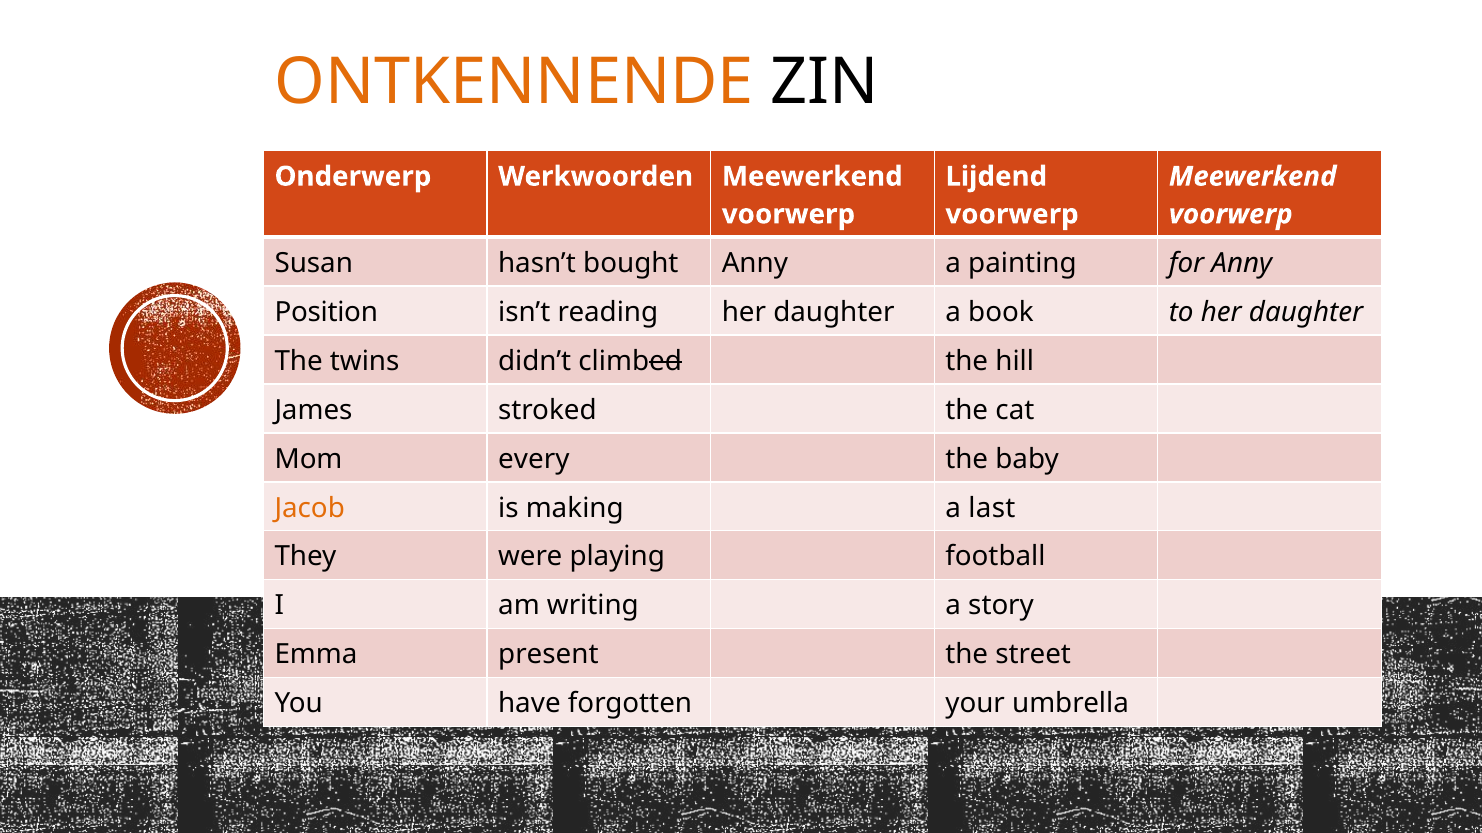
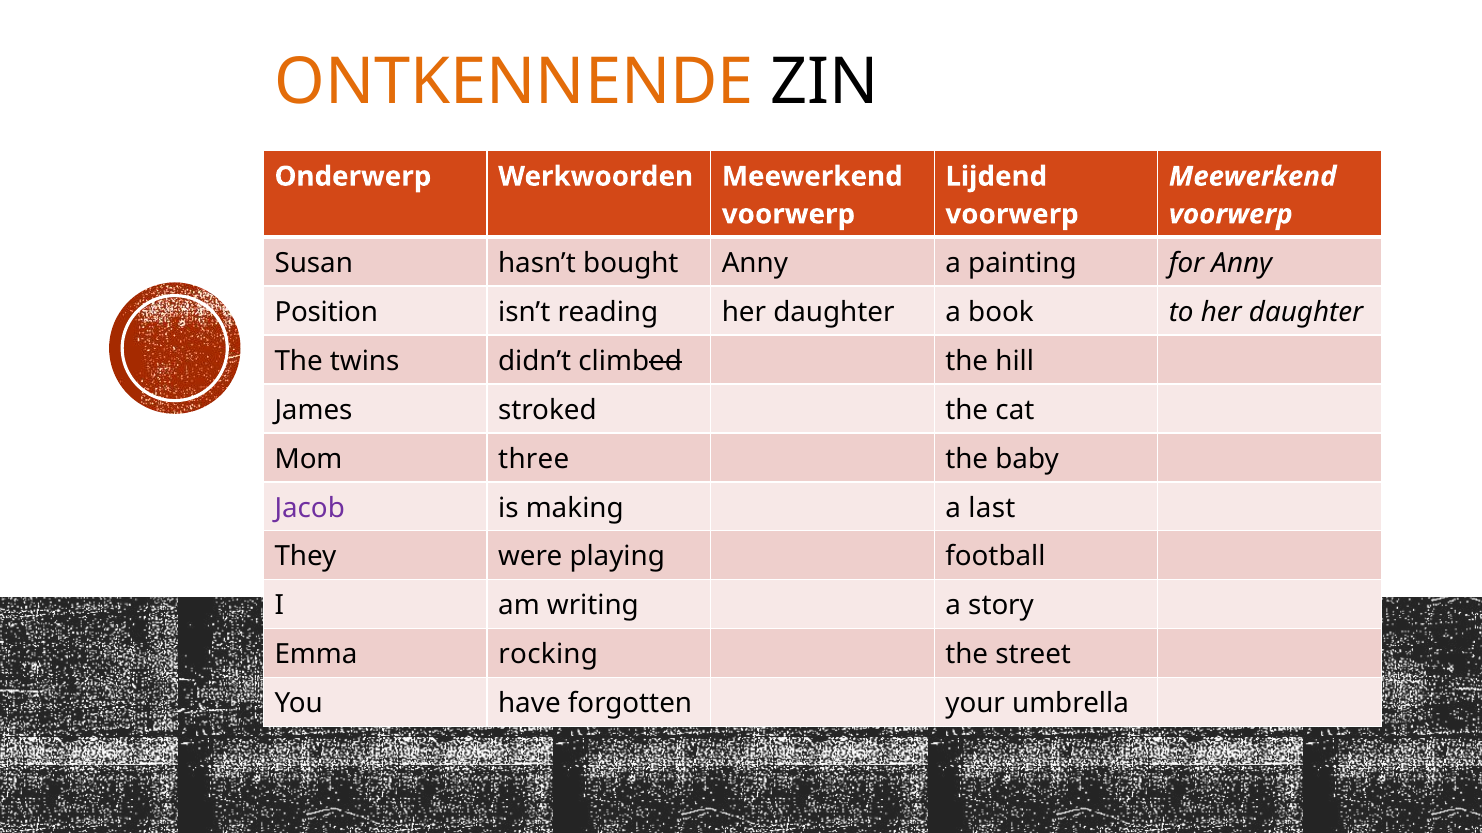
every: every -> three
Jacob colour: orange -> purple
present: present -> rocking
